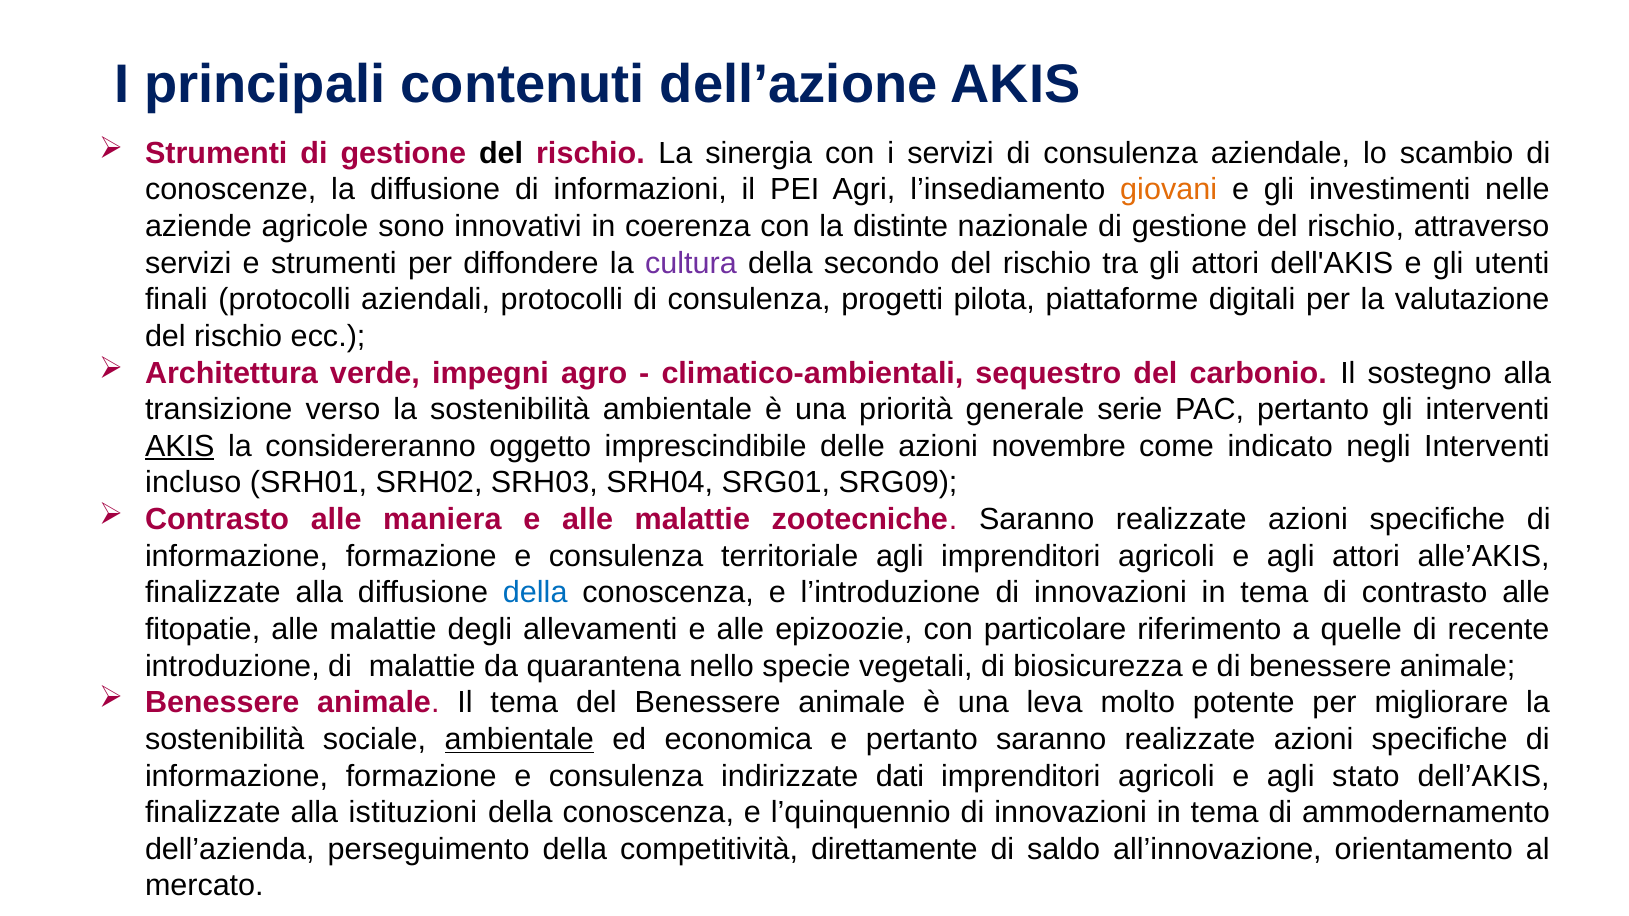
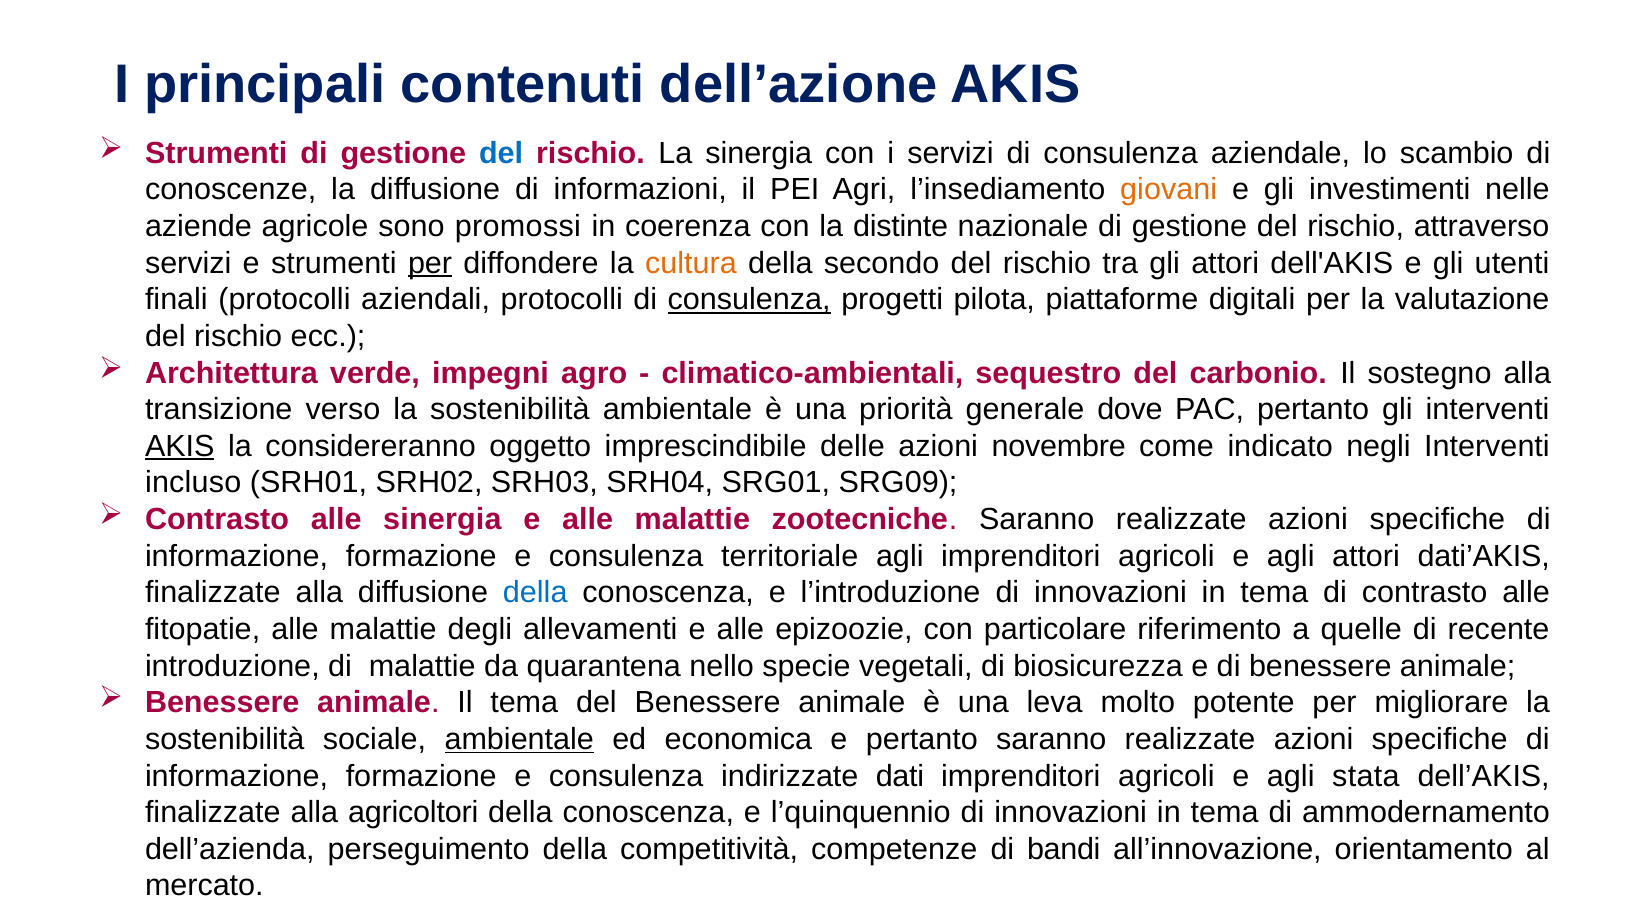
del at (501, 153) colour: black -> blue
innovativi: innovativi -> promossi
per at (430, 263) underline: none -> present
cultura colour: purple -> orange
consulenza at (749, 300) underline: none -> present
serie: serie -> dove
alle maniera: maniera -> sinergia
alle’AKIS: alle’AKIS -> dati’AKIS
stato: stato -> stata
istituzioni: istituzioni -> agricoltori
direttamente: direttamente -> competenze
saldo: saldo -> bandi
